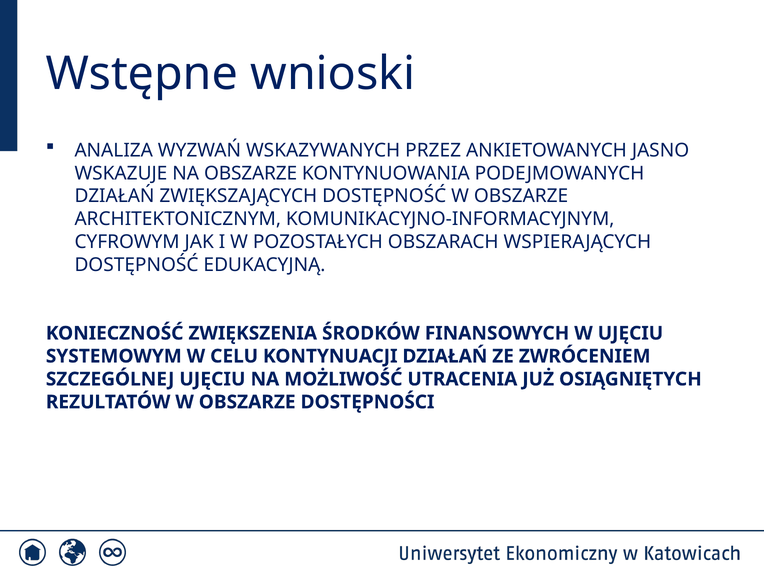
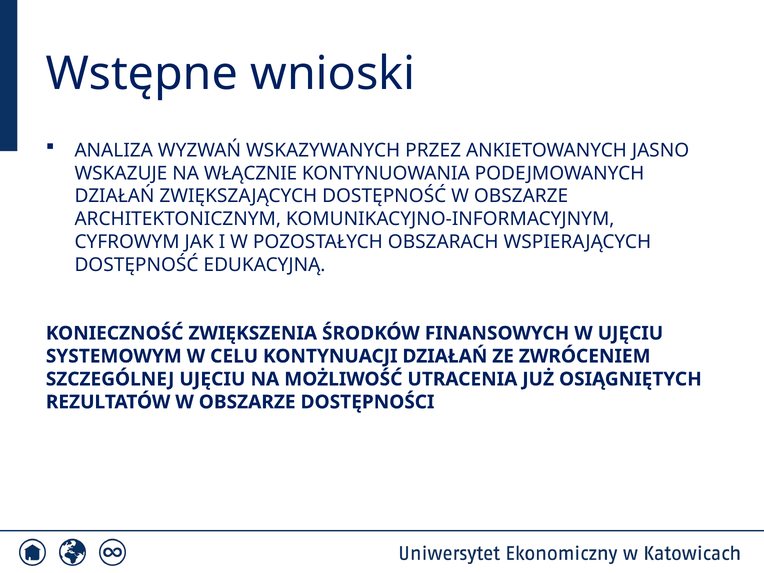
NA OBSZARZE: OBSZARZE -> WŁĄCZNIE
